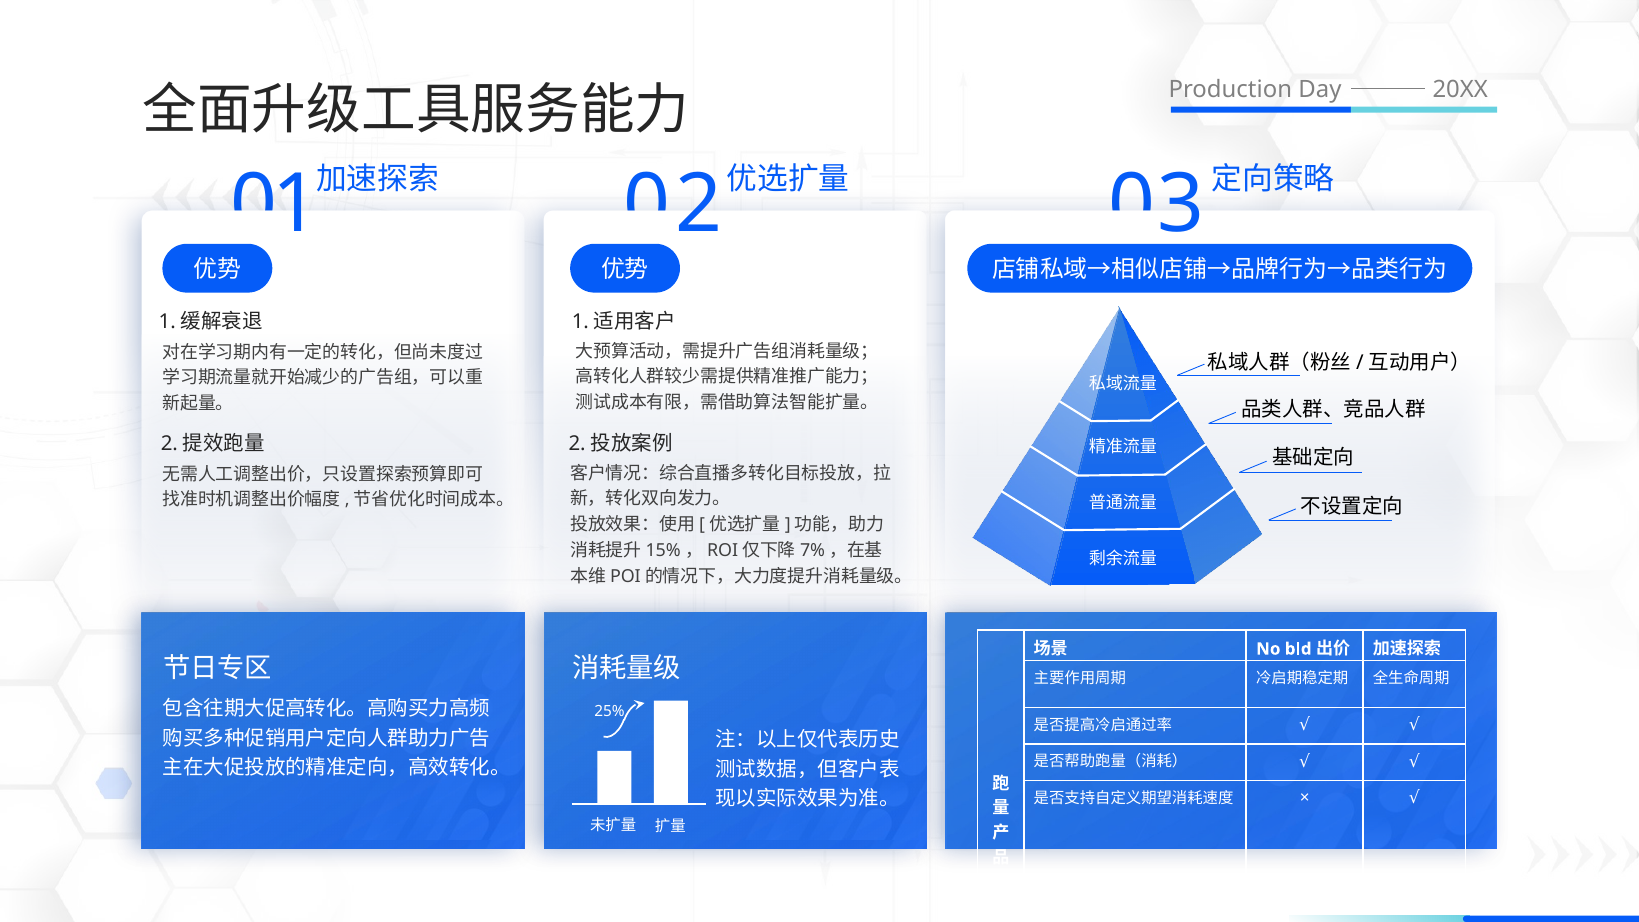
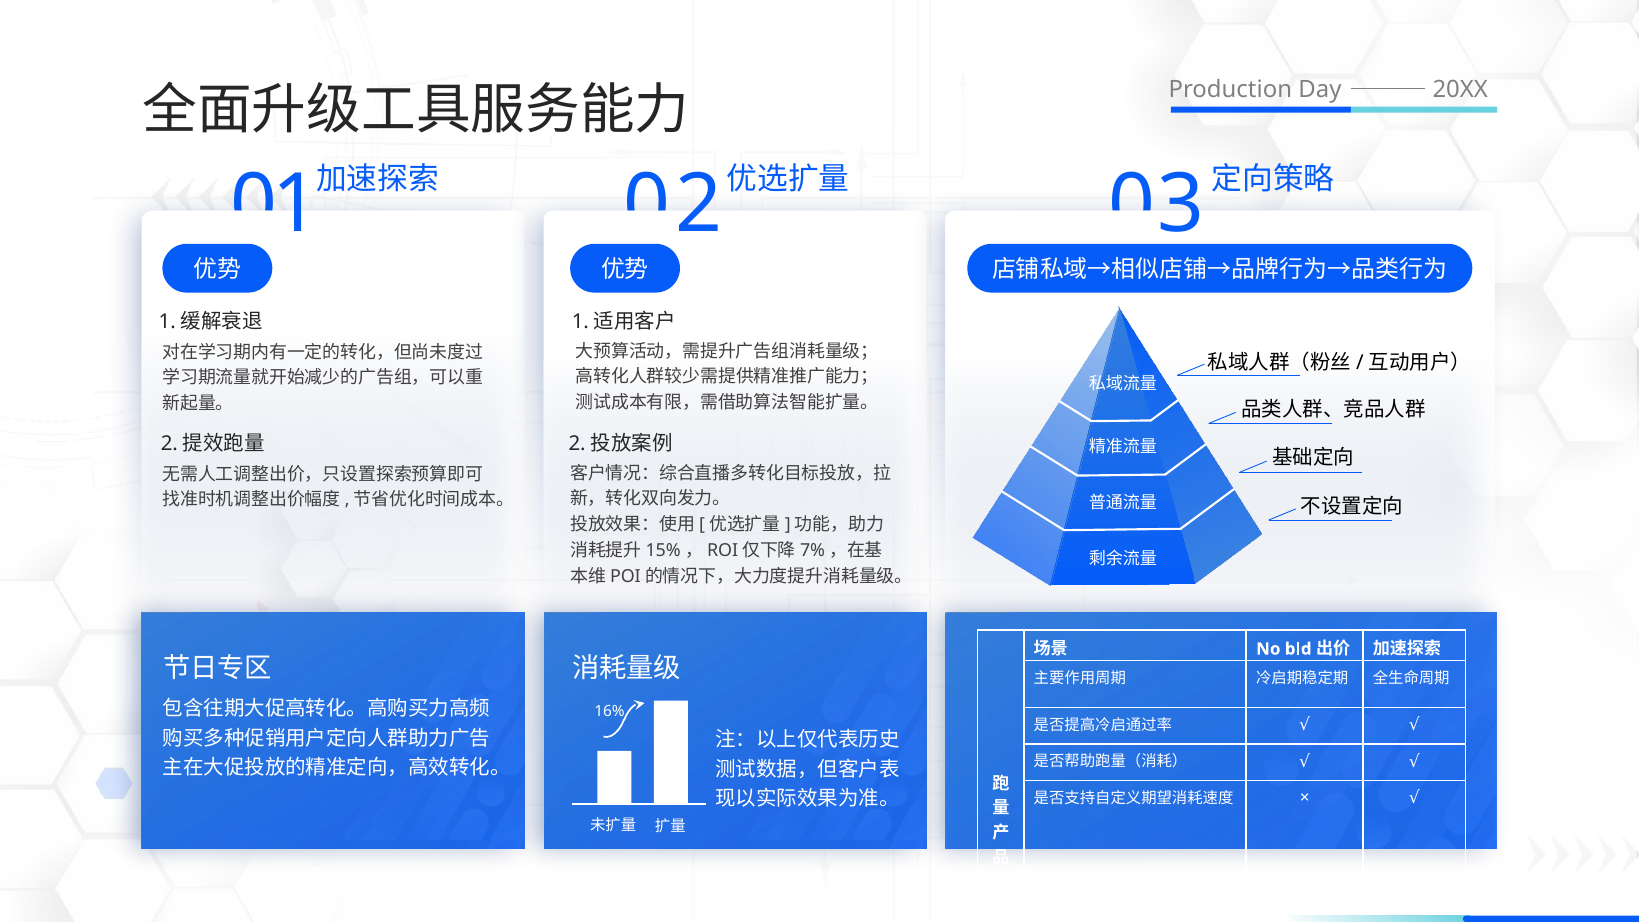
25%: 25% -> 16%
